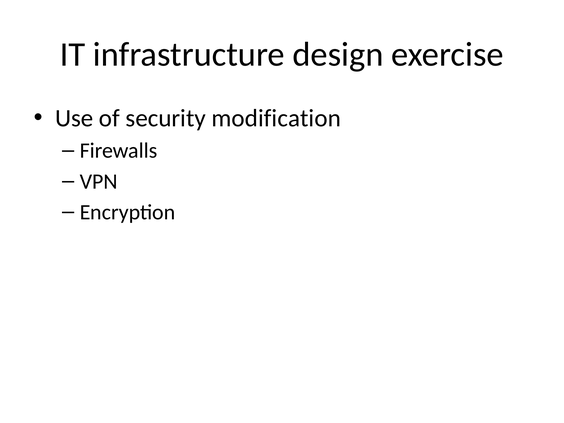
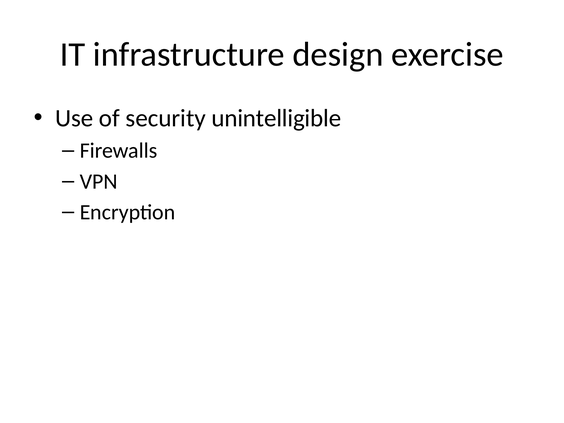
modification: modification -> unintelligible
